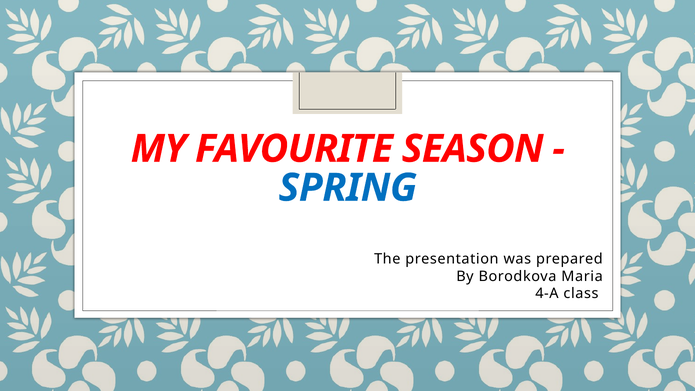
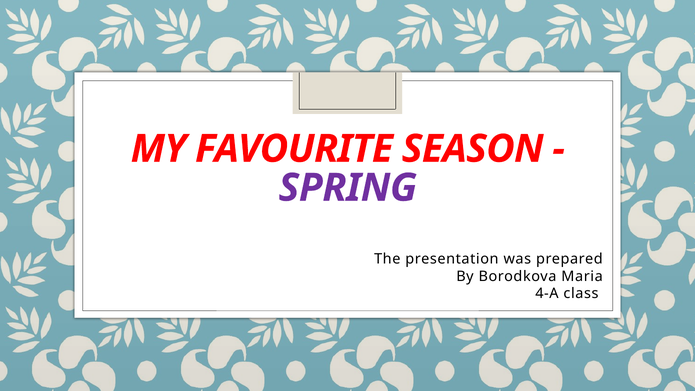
SPRING colour: blue -> purple
